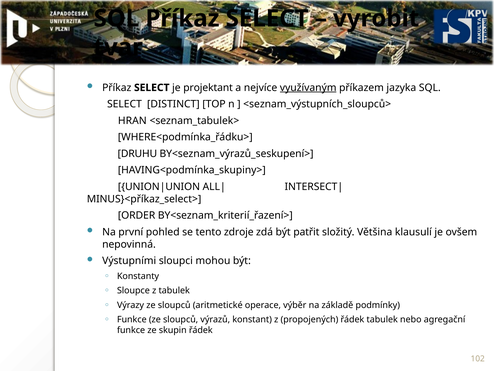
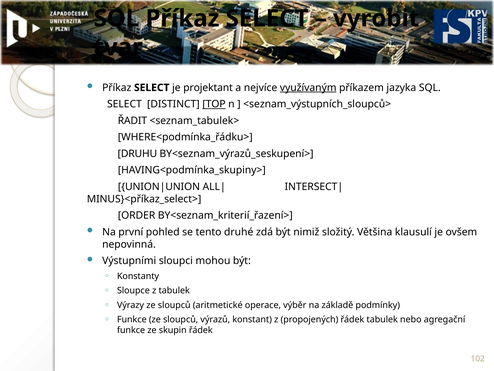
TOP underline: none -> present
HRAN: HRAN -> ŘADIT
zdroje: zdroje -> druhé
patřit: patřit -> nimiž
